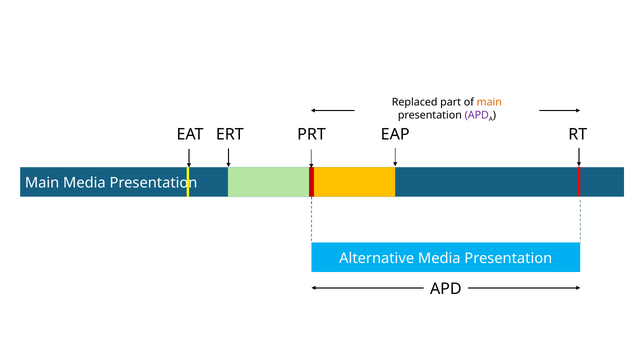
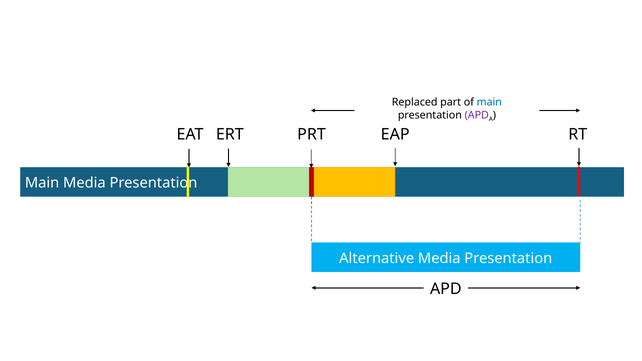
main at (489, 102) colour: orange -> blue
